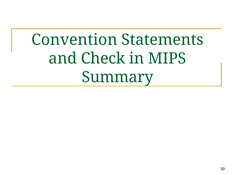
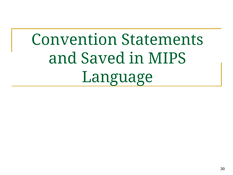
Check: Check -> Saved
Summary: Summary -> Language
